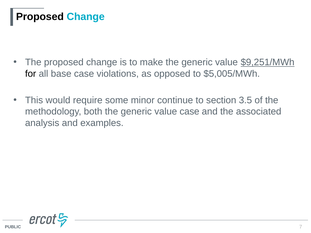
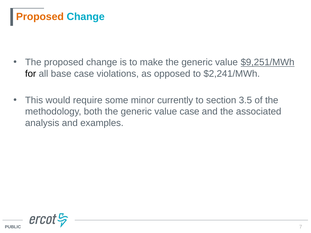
Proposed at (40, 17) colour: black -> orange
$5,005/MWh: $5,005/MWh -> $2,241/MWh
continue: continue -> currently
